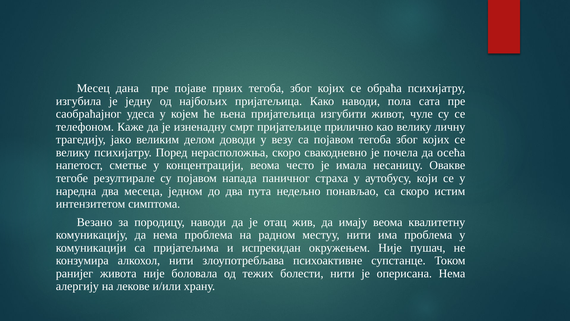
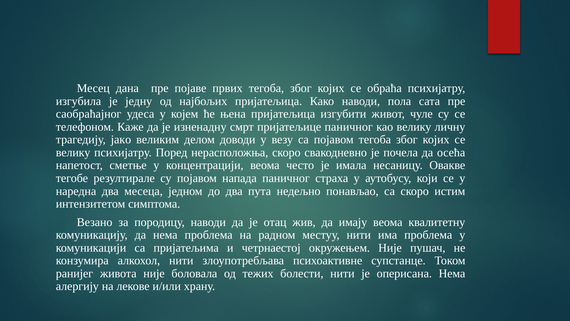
пријатељице прилично: прилично -> паничног
испрекидан: испрекидан -> четрнаестој
